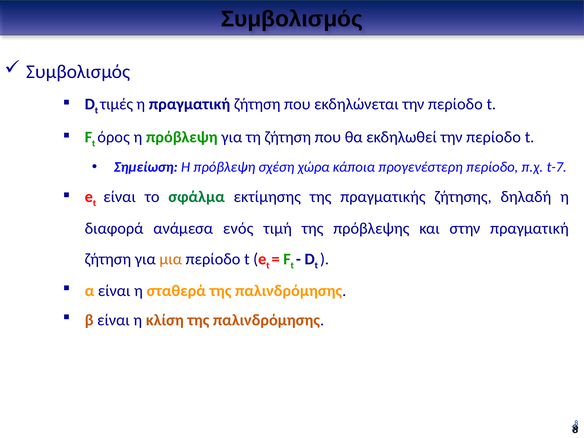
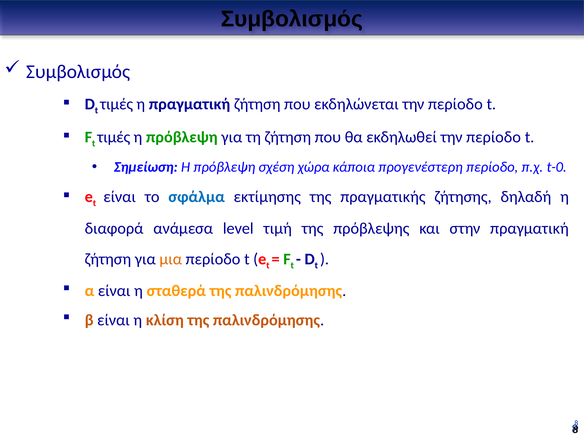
όρος at (114, 137): όρος -> τιμές
t-7: t-7 -> t-0
σφάλμα colour: green -> blue
ενός: ενός -> level
